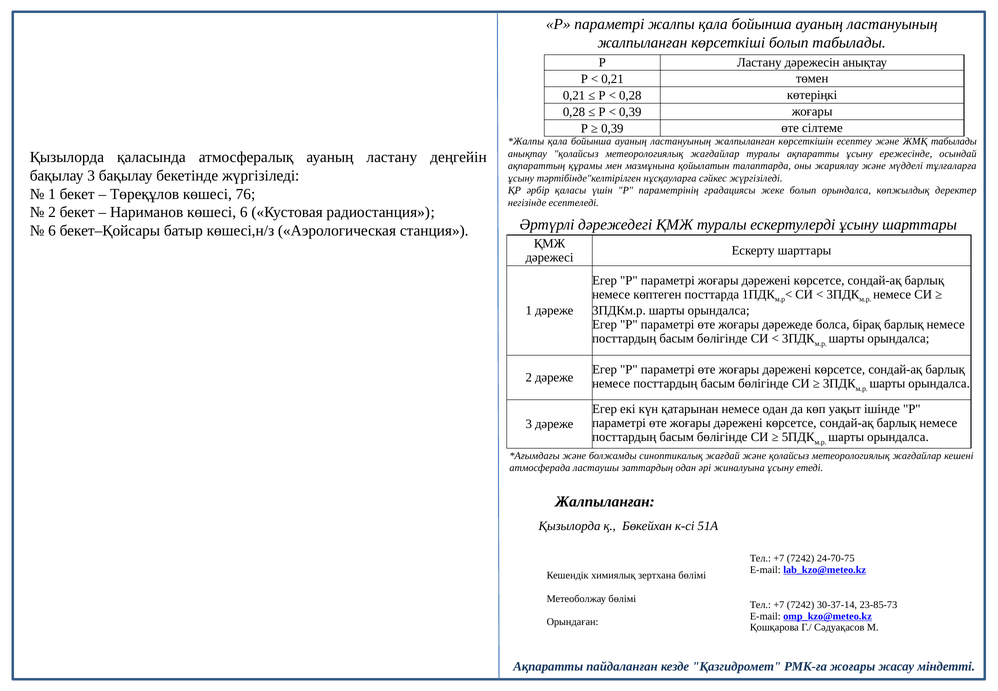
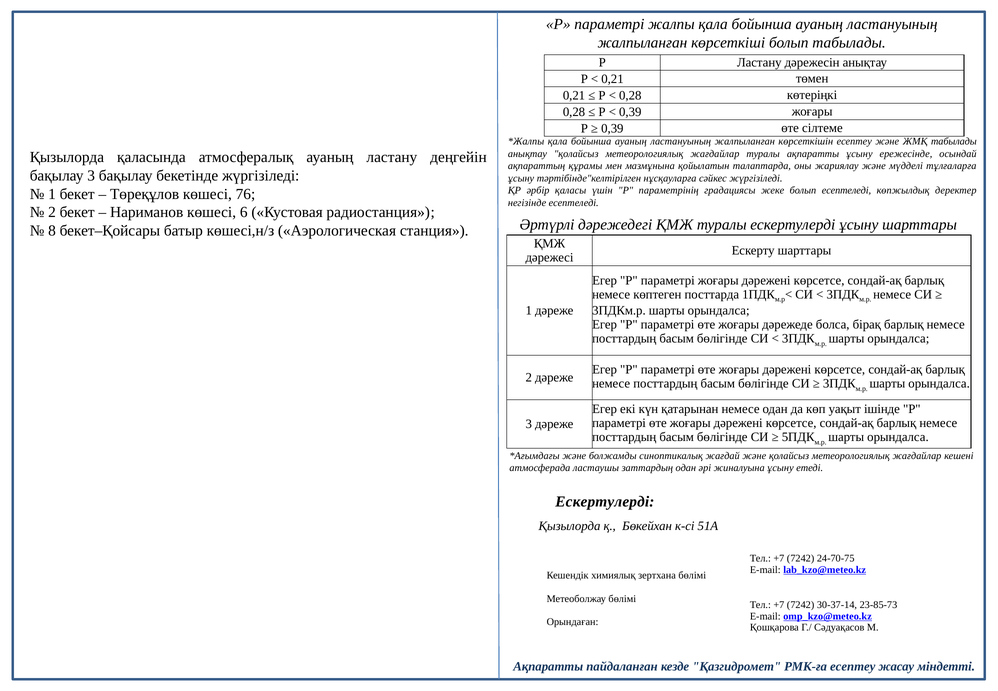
болып орындалса: орындалса -> есептеледі
6 at (52, 231): 6 -> 8
Жалпыланған at (605, 502): Жалпыланған -> Ескертулерді
РМК-ға жоғары: жоғары -> есептеу
